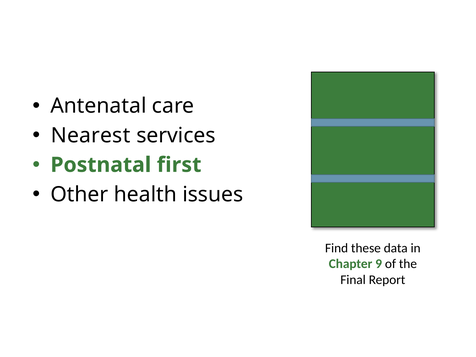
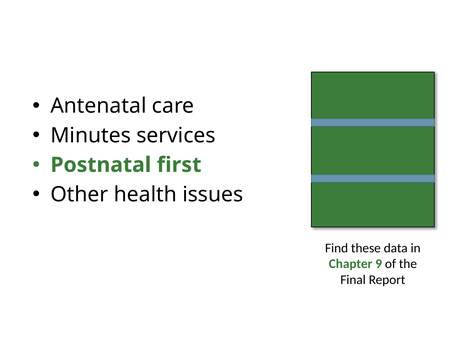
Nearest: Nearest -> Minutes
